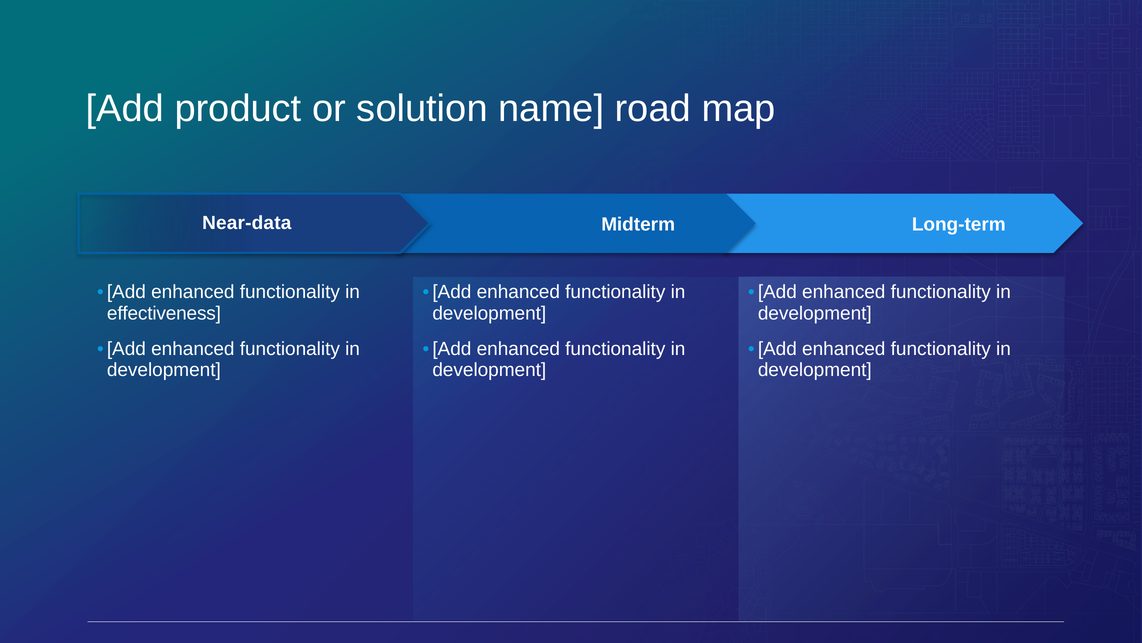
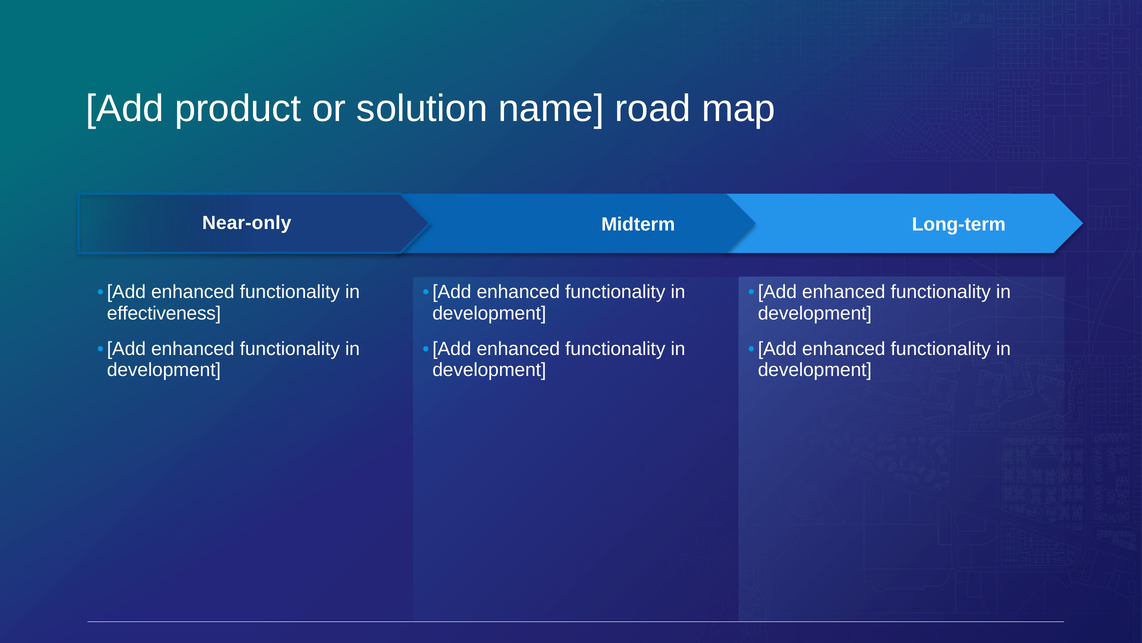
Near-data: Near-data -> Near-only
